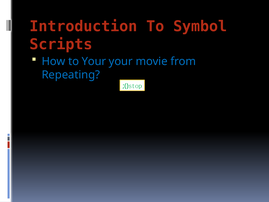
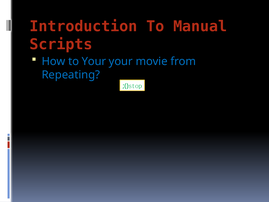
Symbol: Symbol -> Manual
